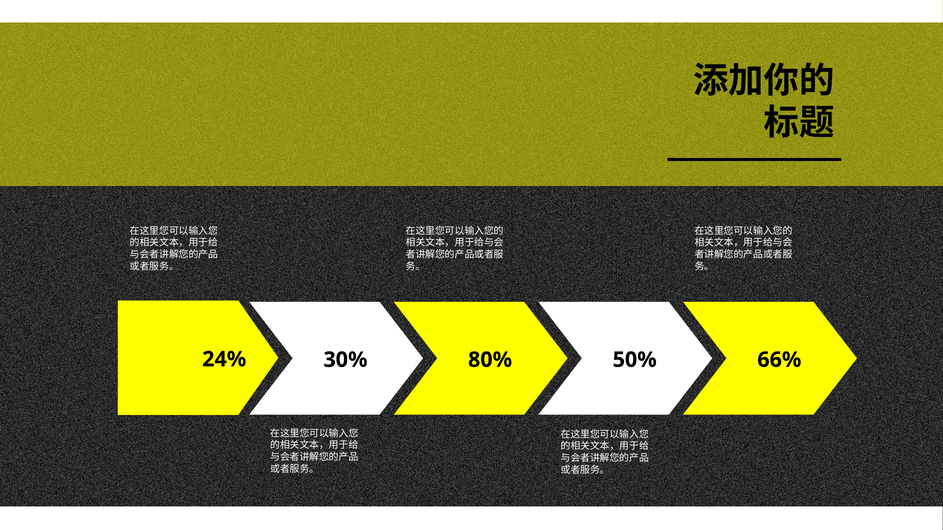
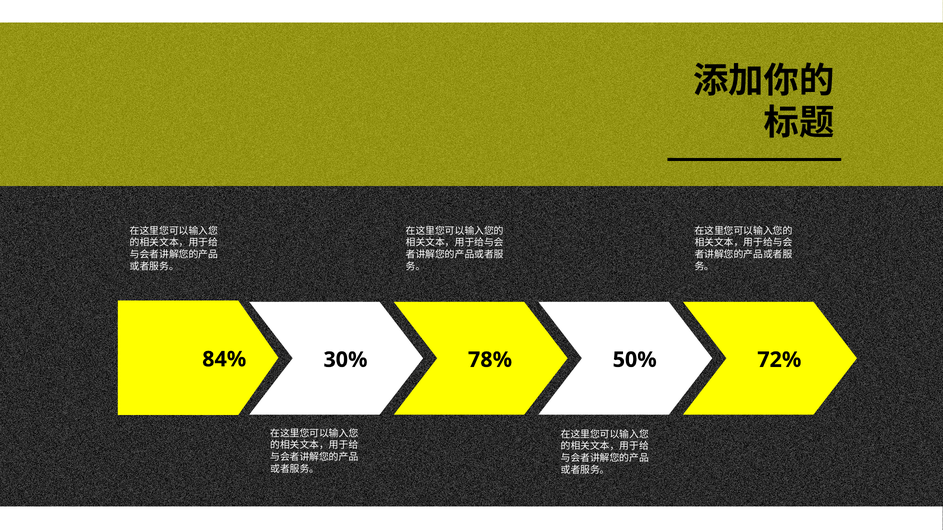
24%: 24% -> 84%
80%: 80% -> 78%
66%: 66% -> 72%
